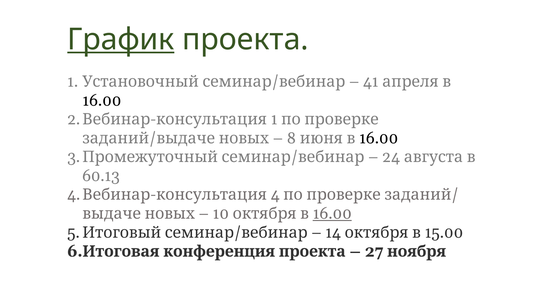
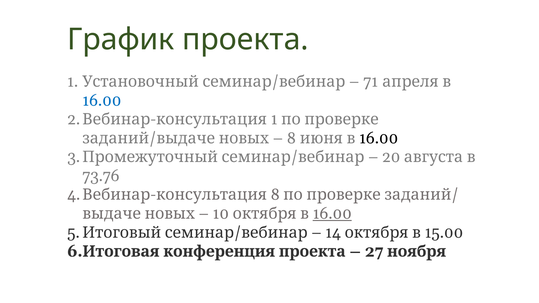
График underline: present -> none
41: 41 -> 71
16.00 at (102, 101) colour: black -> blue
24: 24 -> 20
60.13: 60.13 -> 73.76
4 at (275, 195): 4 -> 8
